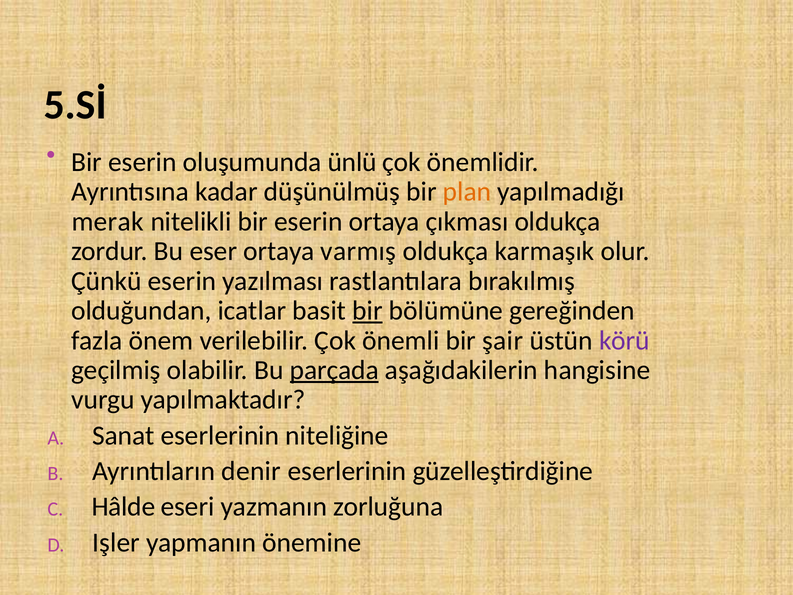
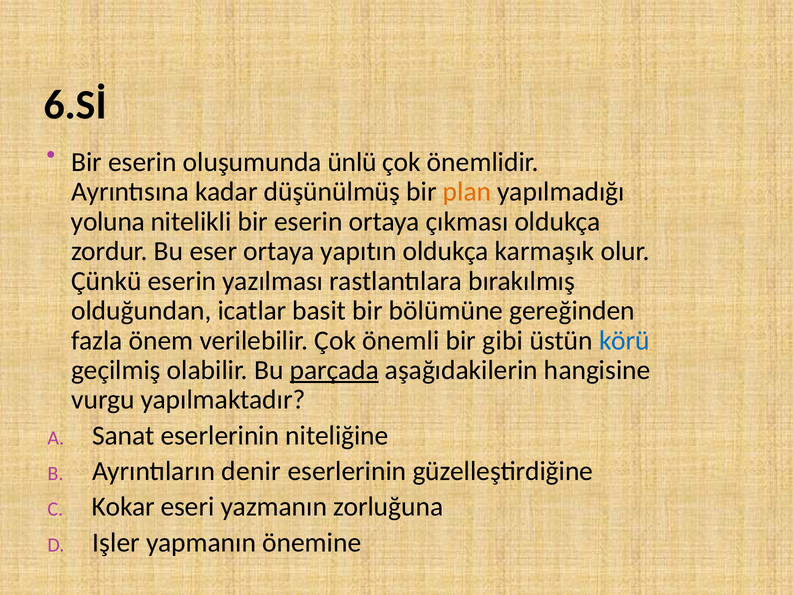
5.Sİ: 5.Sİ -> 6.Sİ
merak: merak -> yoluna
varmış: varmış -> yapıtın
bir at (368, 311) underline: present -> none
şair: şair -> gibi
körü colour: purple -> blue
Hâlde: Hâlde -> Kokar
